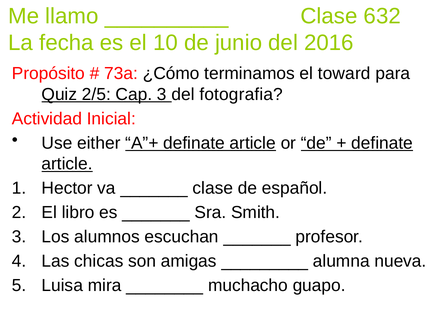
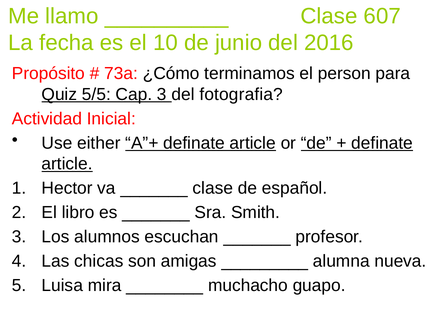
632: 632 -> 607
toward: toward -> person
2/5: 2/5 -> 5/5
